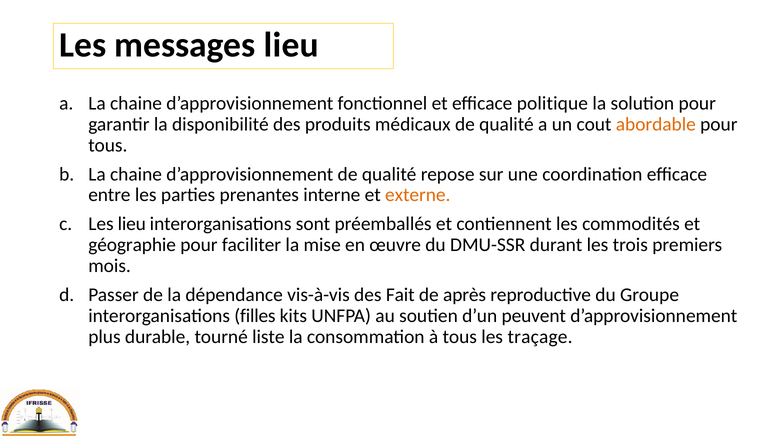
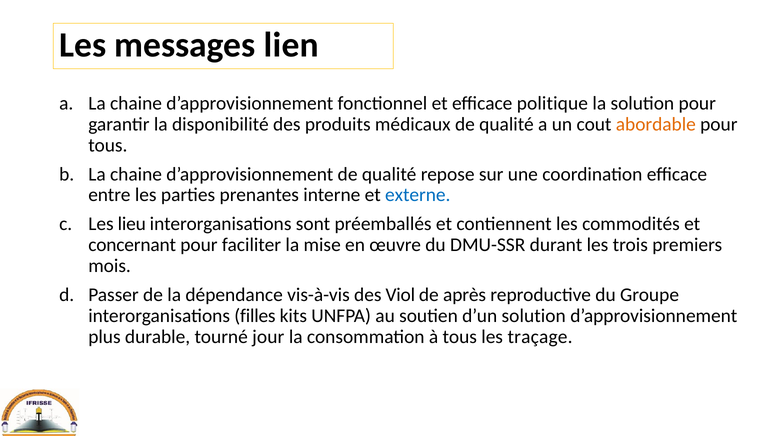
messages lieu: lieu -> lien
externe colour: orange -> blue
géographie: géographie -> concernant
Fait: Fait -> Viol
d’un peuvent: peuvent -> solution
liste: liste -> jour
